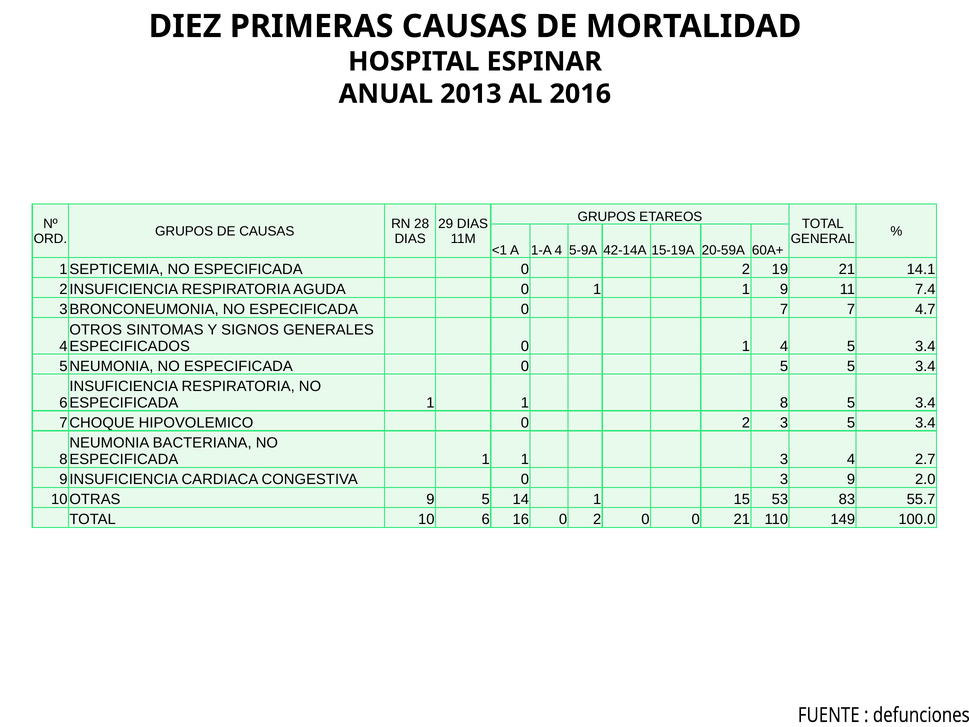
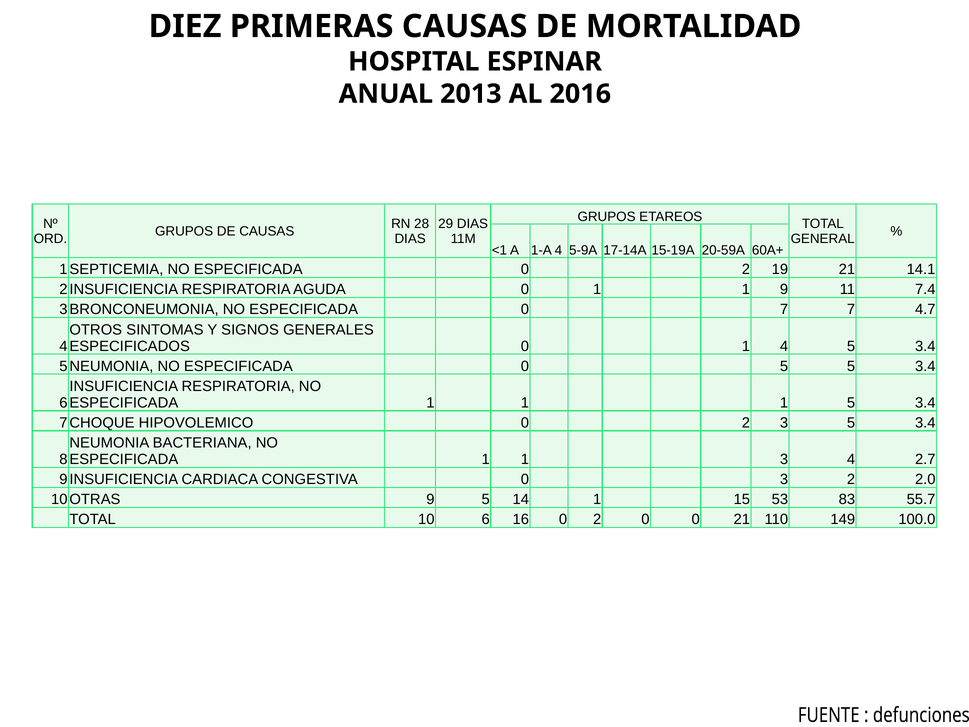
42-14A: 42-14A -> 17-14A
1 1 8: 8 -> 1
3 9: 9 -> 2
